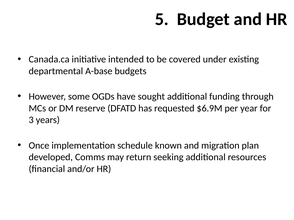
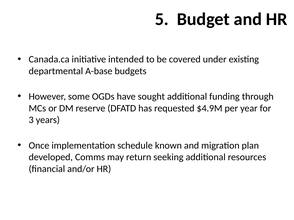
$6.9M: $6.9M -> $4.9M
